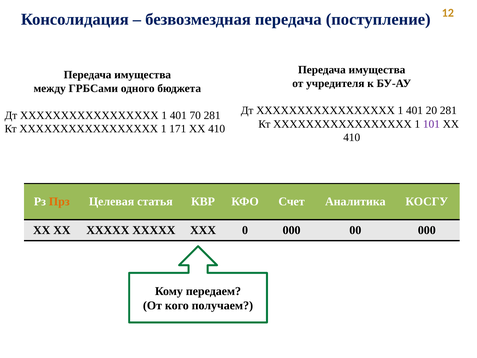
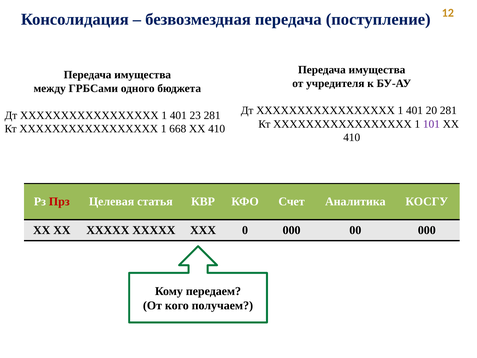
70: 70 -> 23
171: 171 -> 668
Прз colour: orange -> red
